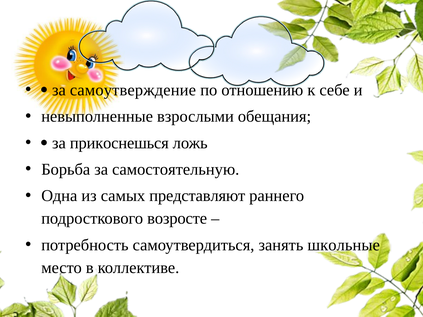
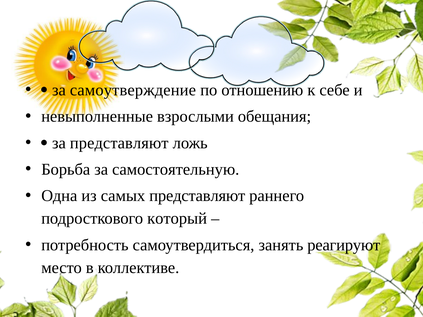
за прикоснешься: прикоснешься -> представляют
возросте: возросте -> который
школьные: школьные -> реагируют
